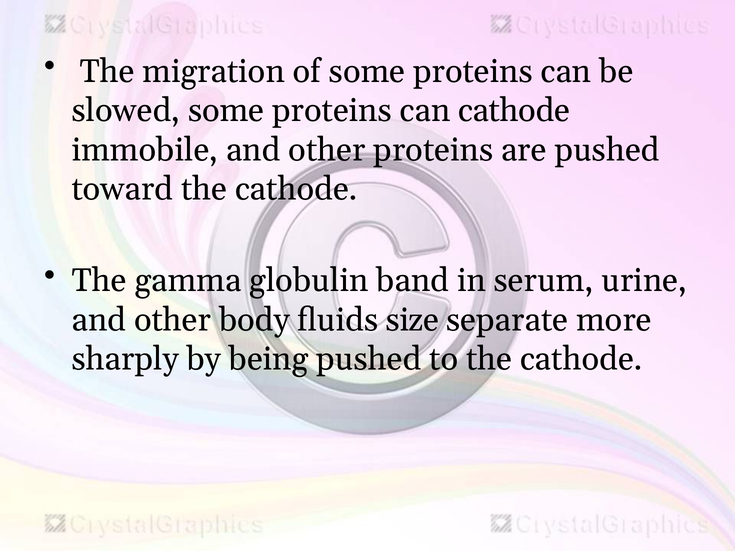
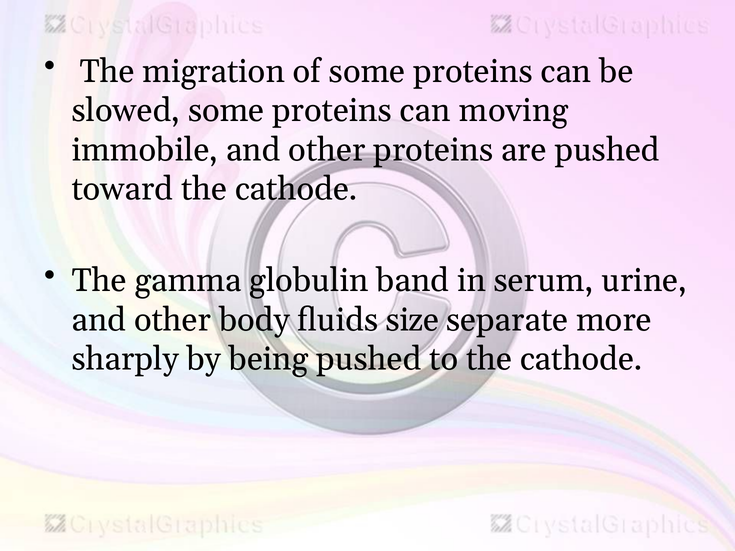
can cathode: cathode -> moving
